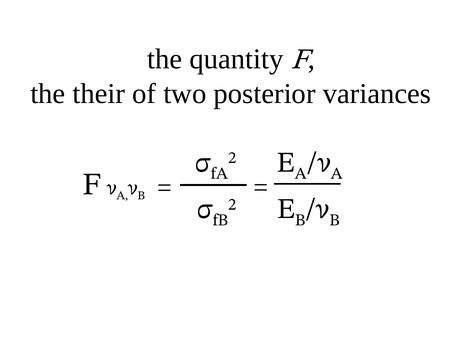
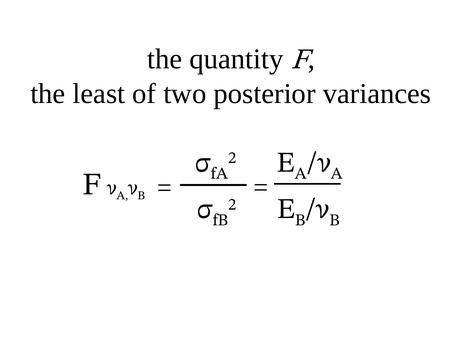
their: their -> least
